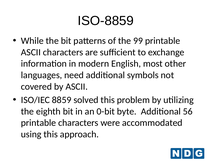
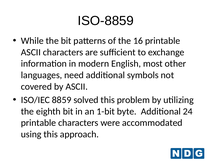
99: 99 -> 16
0-bit: 0-bit -> 1-bit
56: 56 -> 24
